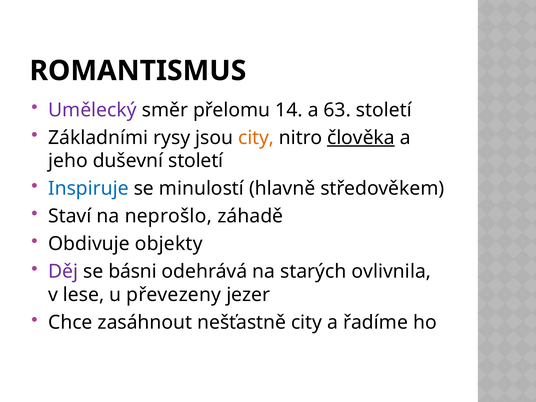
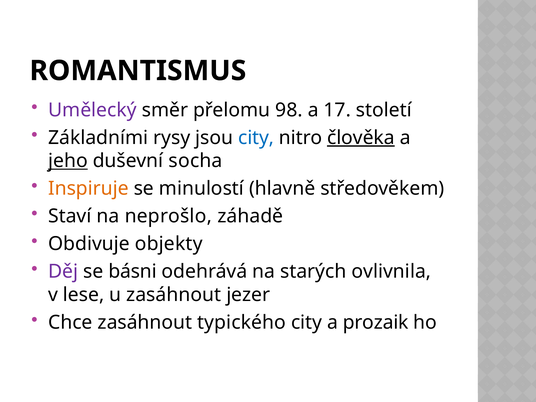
14: 14 -> 98
63: 63 -> 17
city at (256, 138) colour: orange -> blue
jeho underline: none -> present
duševní století: století -> socha
Inspiruje colour: blue -> orange
u převezeny: převezeny -> zasáhnout
nešťastně: nešťastně -> typického
řadíme: řadíme -> prozaik
